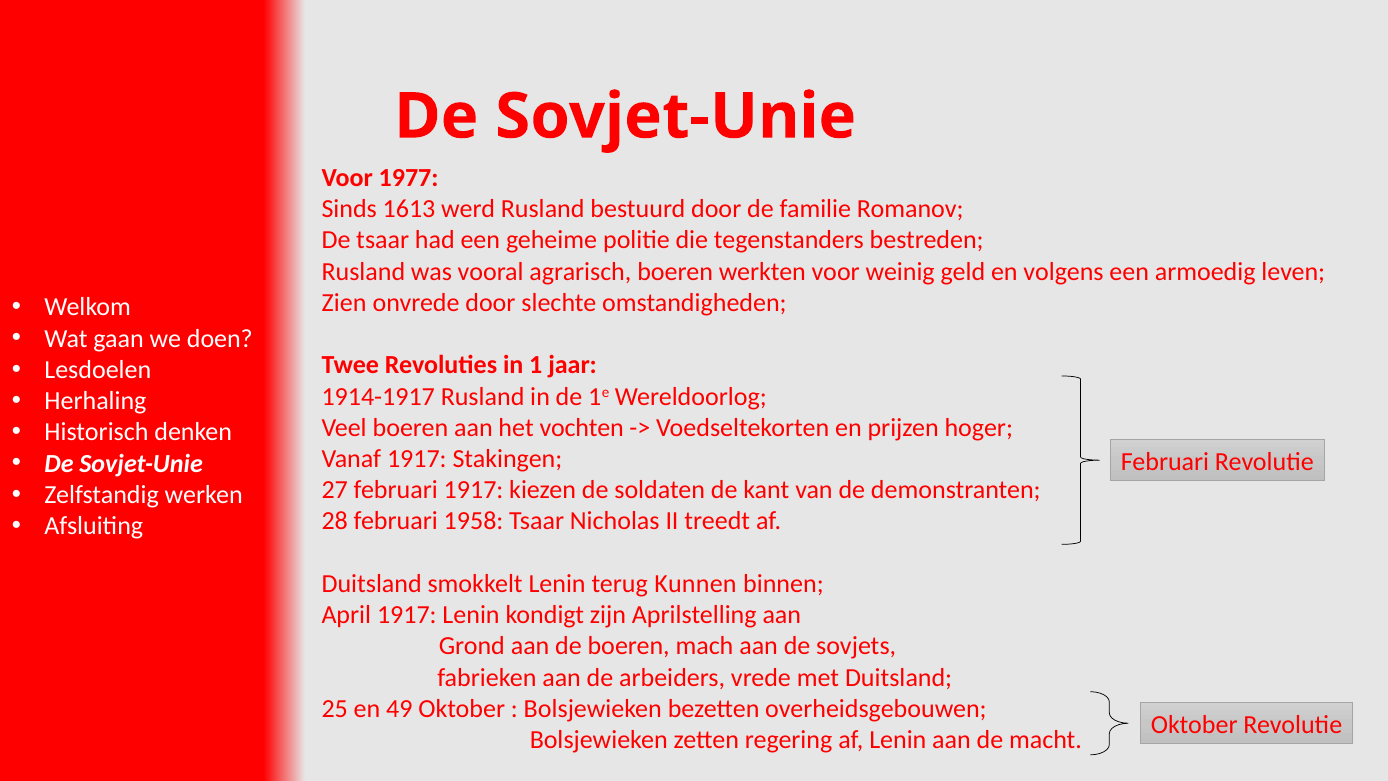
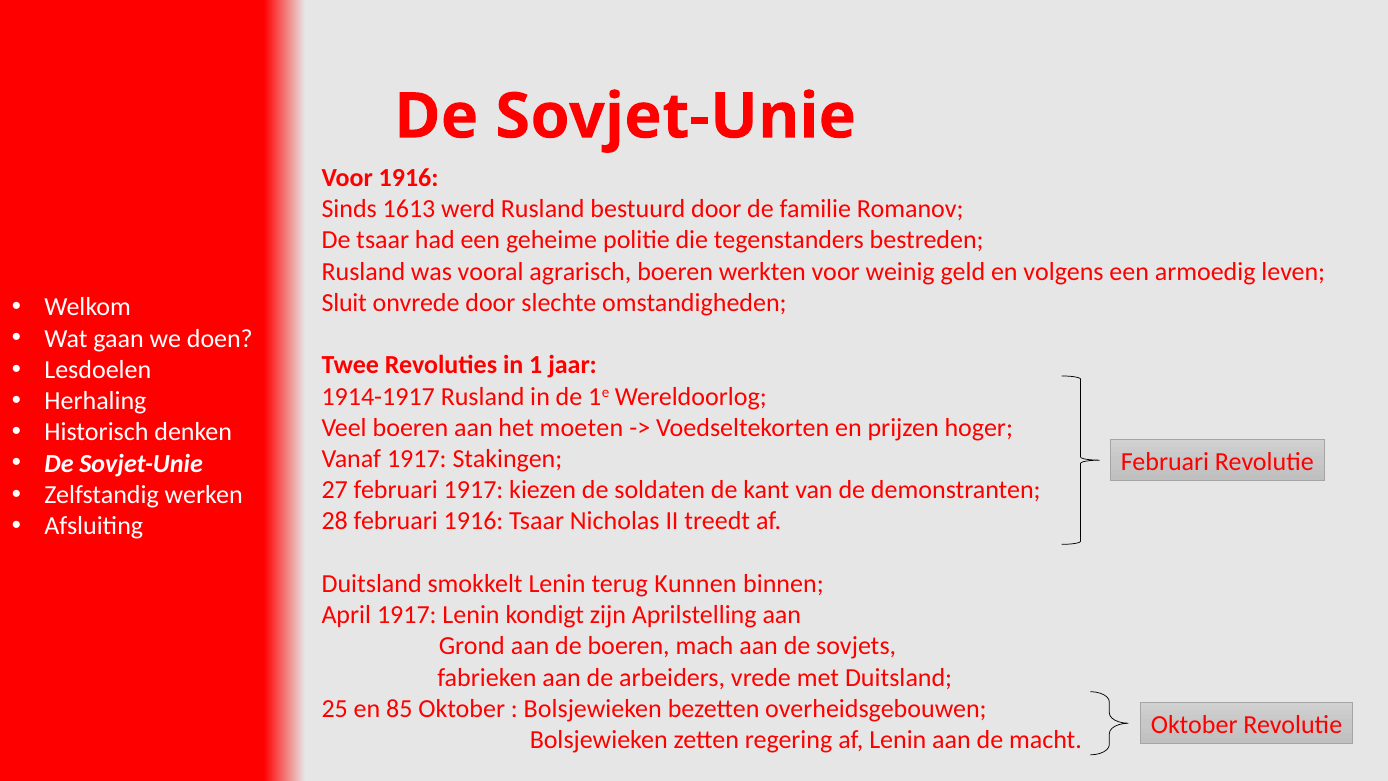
Voor 1977: 1977 -> 1916
Zien: Zien -> Sluit
vochten: vochten -> moeten
februari 1958: 1958 -> 1916
49: 49 -> 85
